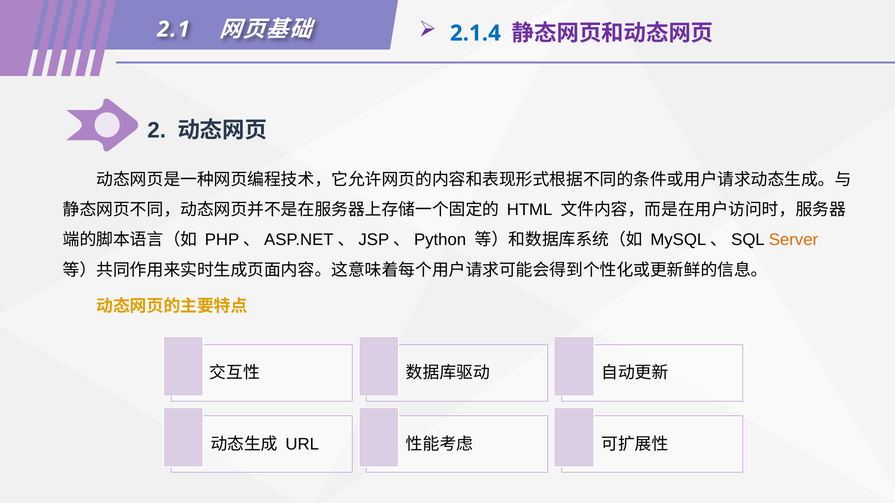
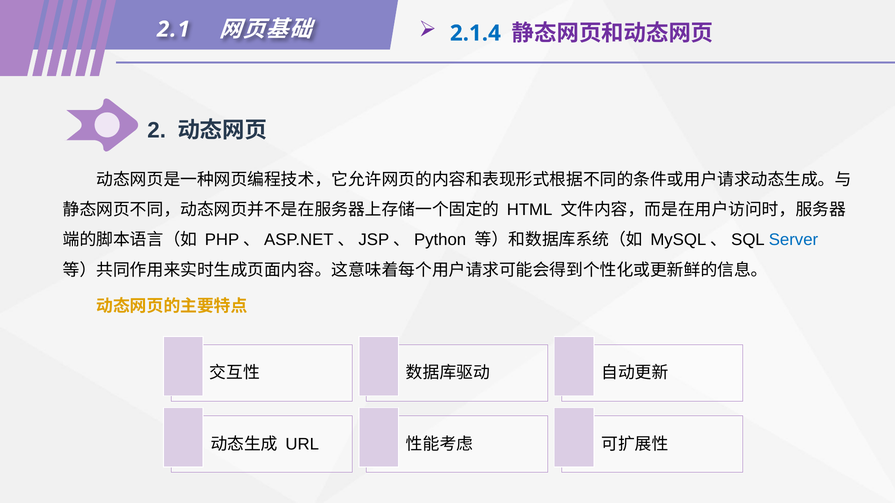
Server colour: orange -> blue
